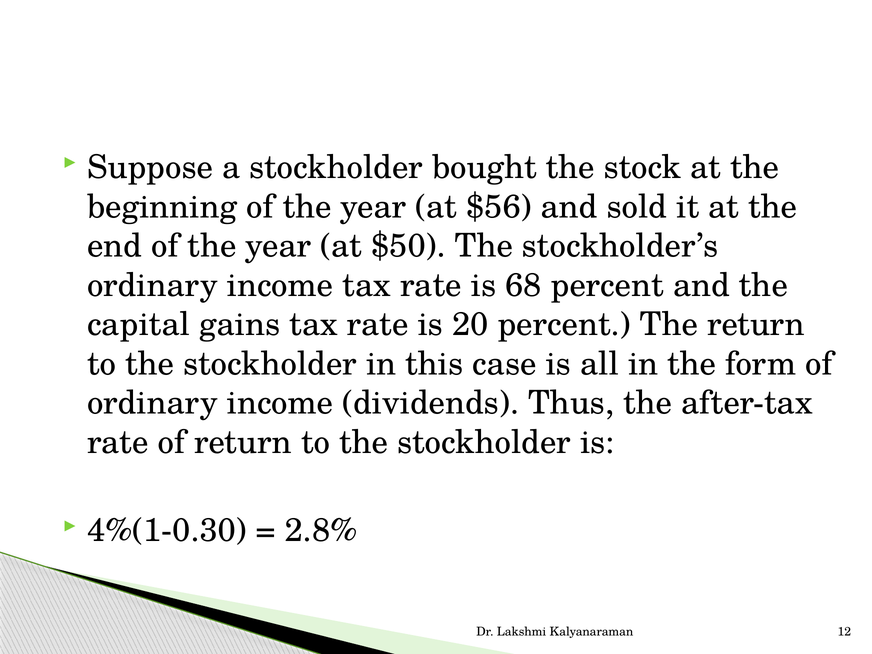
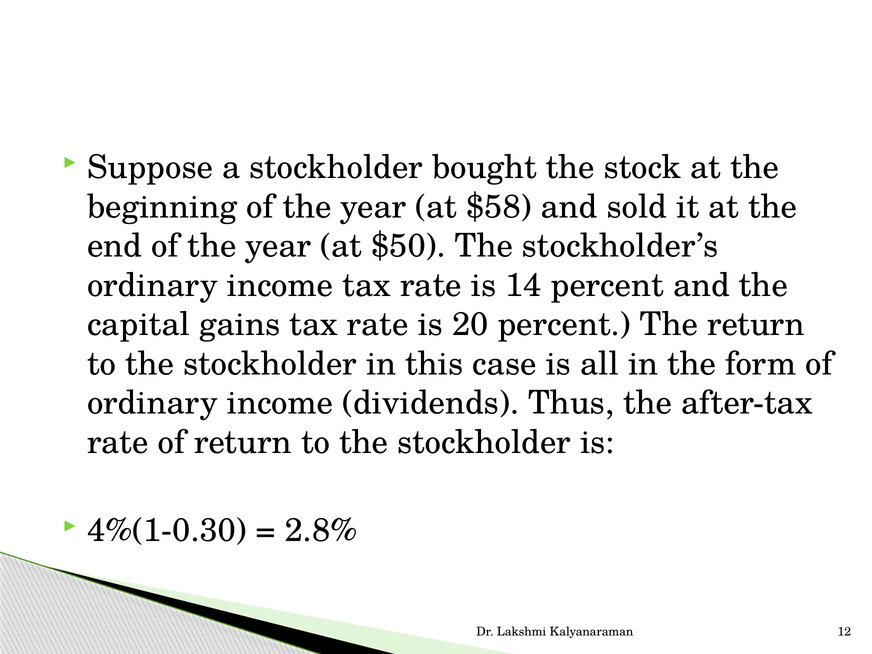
$56: $56 -> $58
68: 68 -> 14
